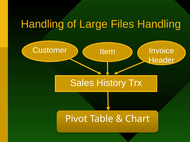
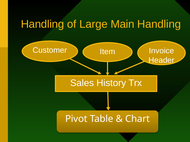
Files: Files -> Main
